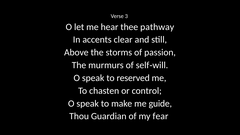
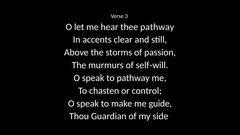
to reserved: reserved -> pathway
fear: fear -> side
